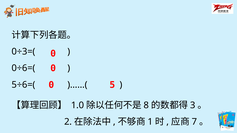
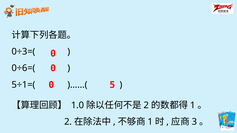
5÷6=(: 5÷6=( -> 5÷1=(
8 at (146, 105): 8 -> 2
3 at (193, 105): 3 -> 1
7: 7 -> 3
